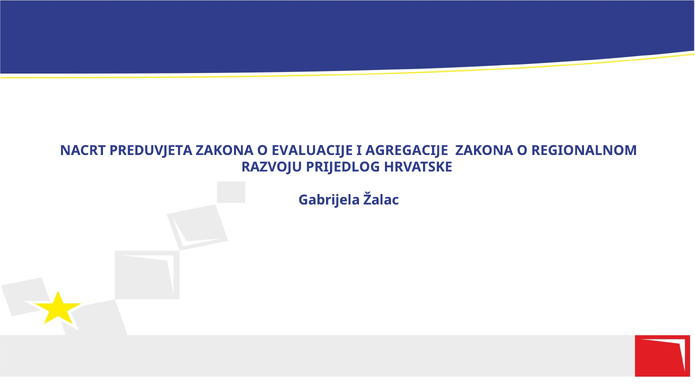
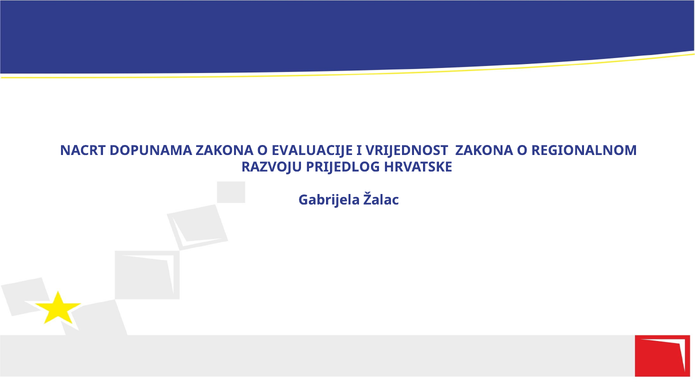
PREDUVJETA: PREDUVJETA -> DOPUNAMA
AGREGACIJE: AGREGACIJE -> VRIJEDNOST
